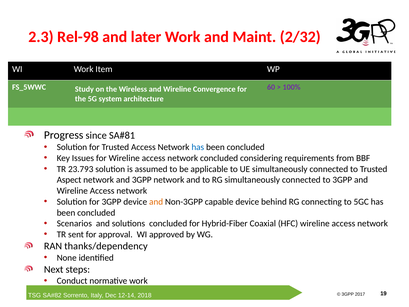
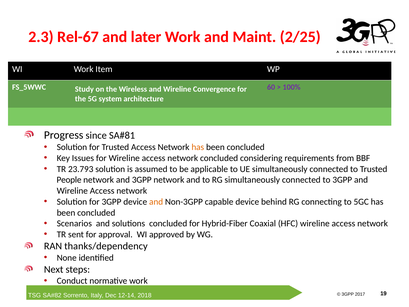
Rel-98: Rel-98 -> Rel-67
2/32: 2/32 -> 2/25
has at (198, 147) colour: blue -> orange
Aspect: Aspect -> People
